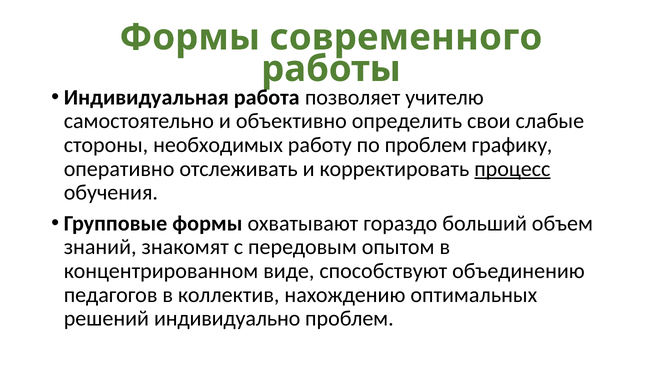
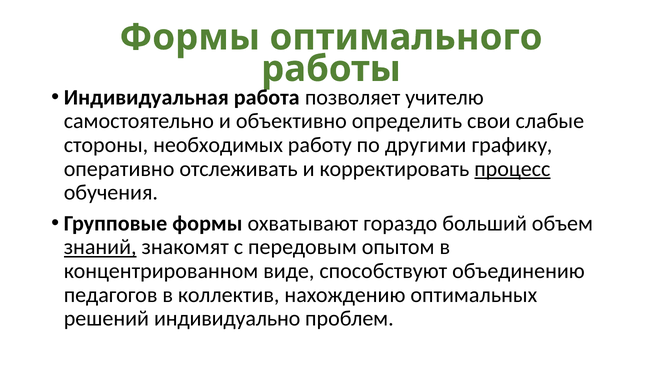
современного: современного -> оптимального
по проблем: проблем -> другими
знаний underline: none -> present
